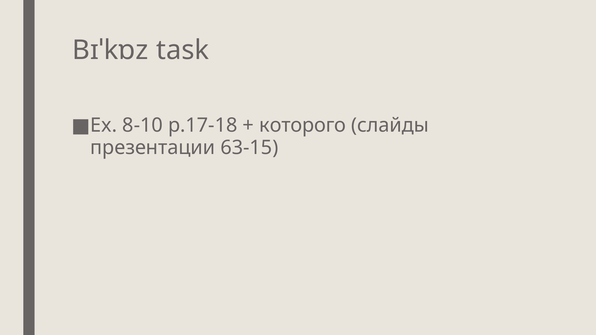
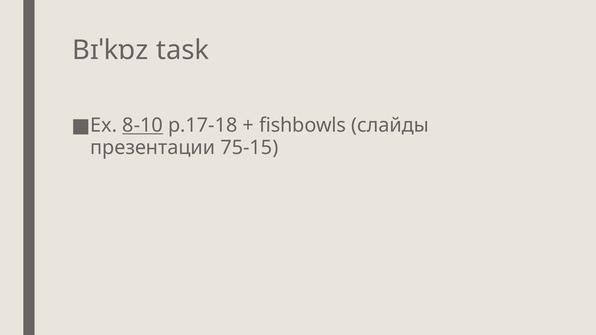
8-10 underline: none -> present
которого: которого -> fishbowls
63-15: 63-15 -> 75-15
